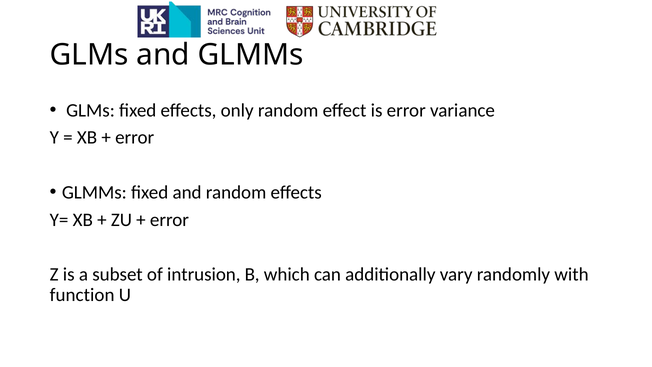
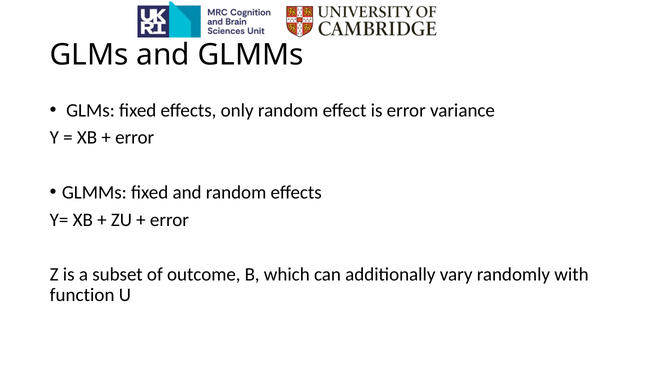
intrusion: intrusion -> outcome
